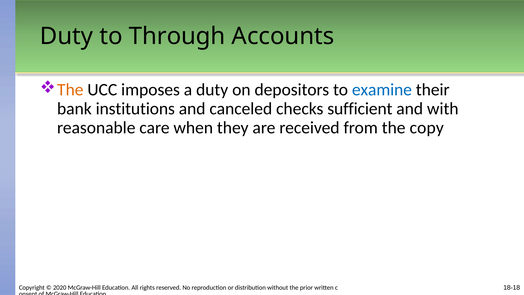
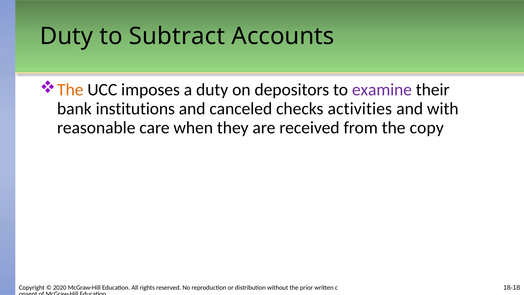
Through: Through -> Subtract
examine colour: blue -> purple
sufficient: sufficient -> activities
